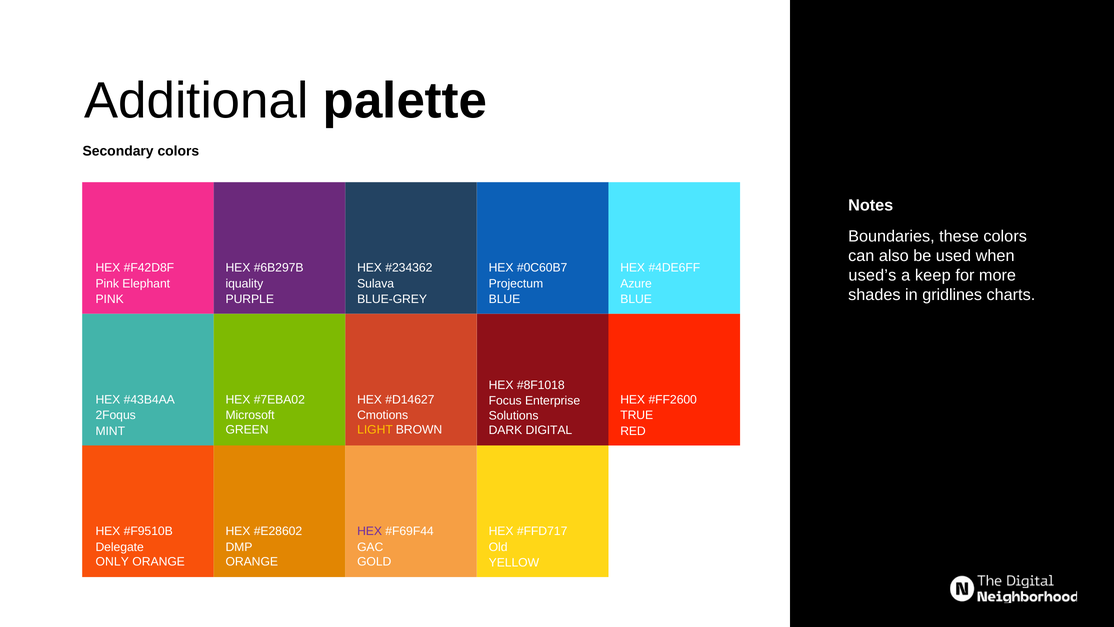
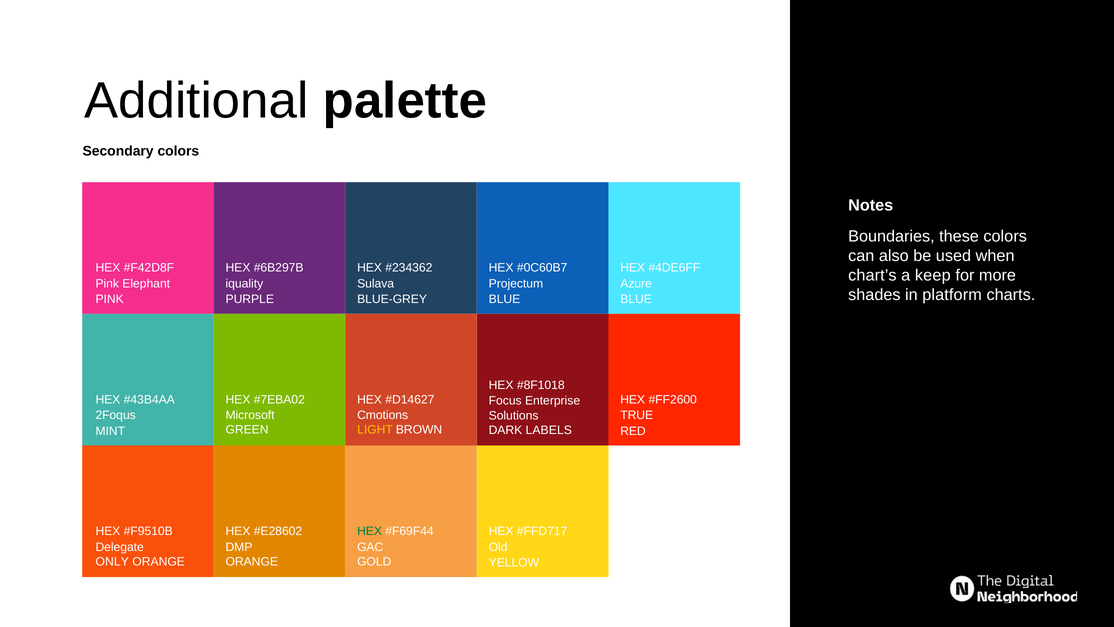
used’s: used’s -> chart’s
gridlines: gridlines -> platform
DIGITAL: DIGITAL -> LABELS
HEX at (370, 531) colour: purple -> green
